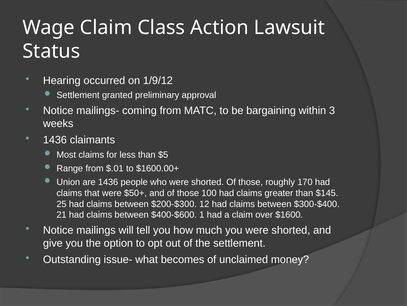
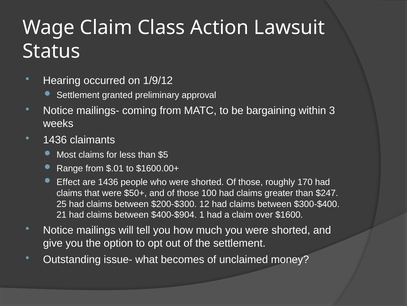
Union: Union -> Effect
$145: $145 -> $247
$400-$600: $400-$600 -> $400-$904
